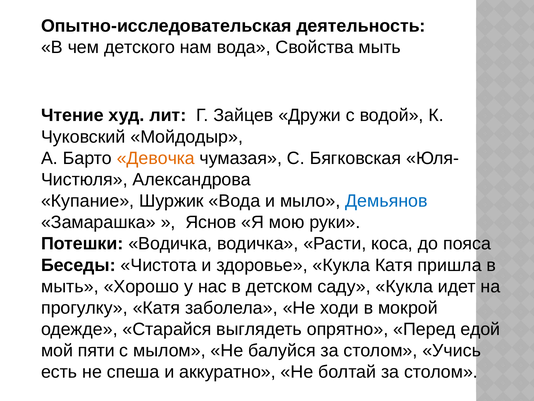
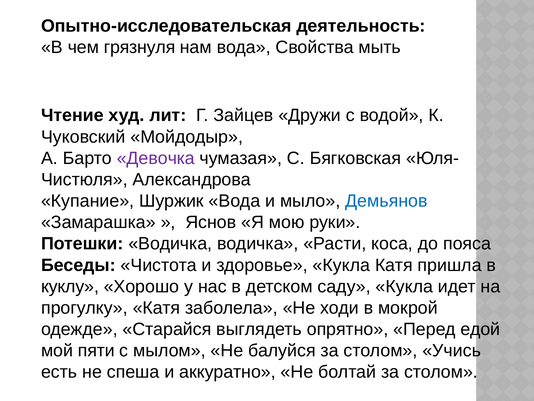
детского: детского -> грязнуля
Девочка colour: orange -> purple
мыть at (70, 286): мыть -> куклу
